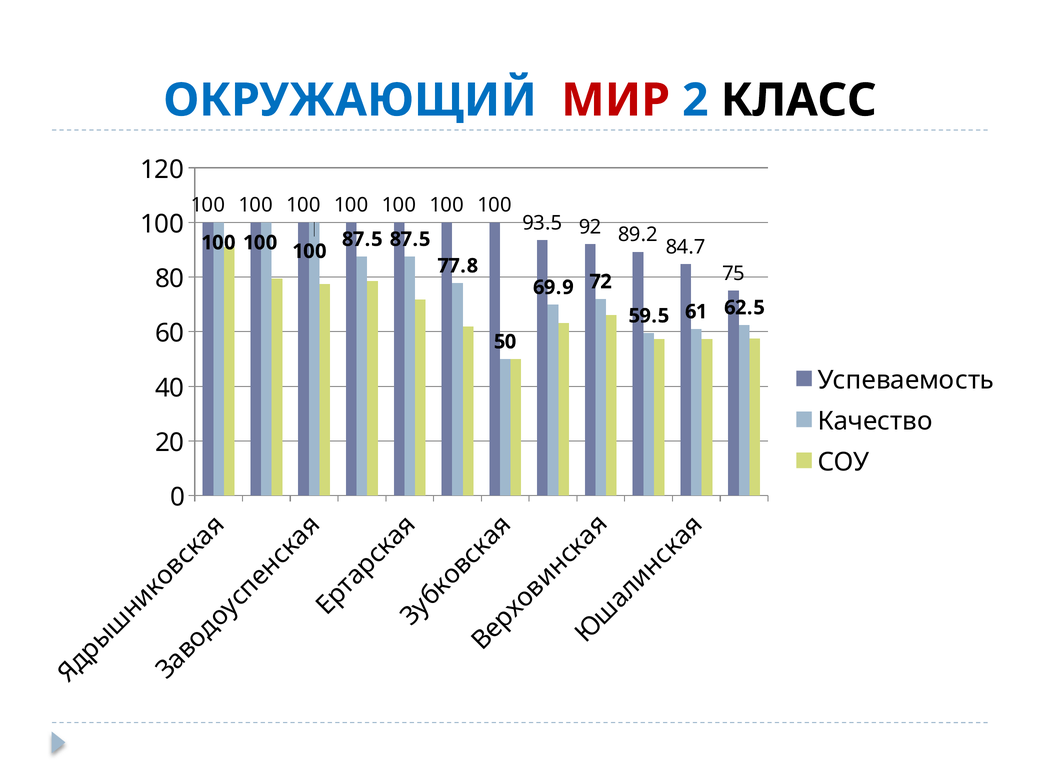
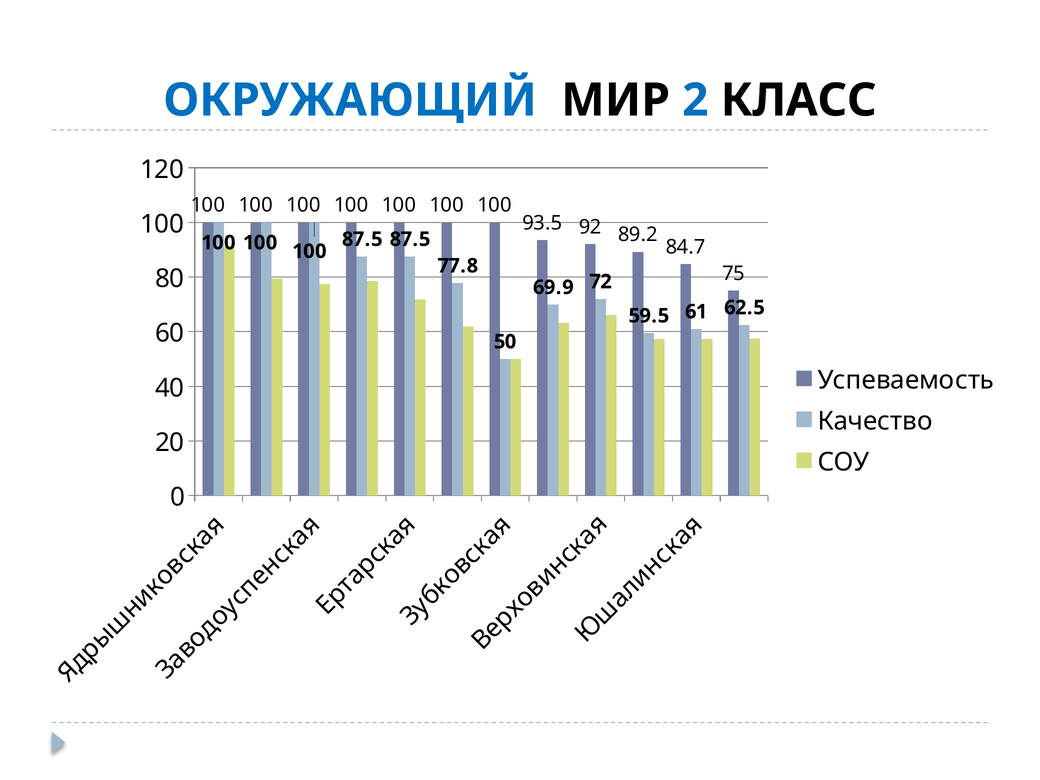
МИР colour: red -> black
